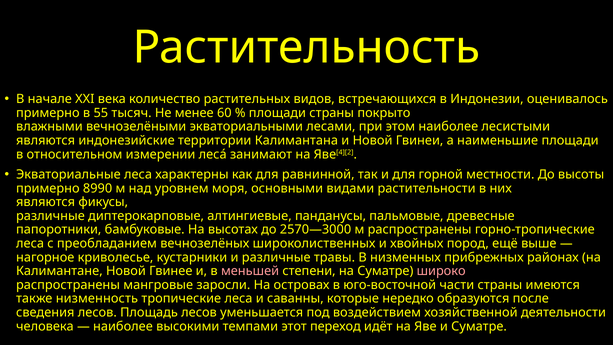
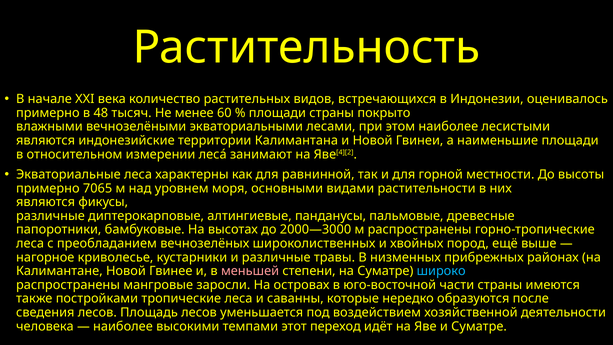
55: 55 -> 48
8990: 8990 -> 7065
2570—3000: 2570—3000 -> 2000—3000
широко colour: pink -> light blue
низменность: низменность -> постройками
